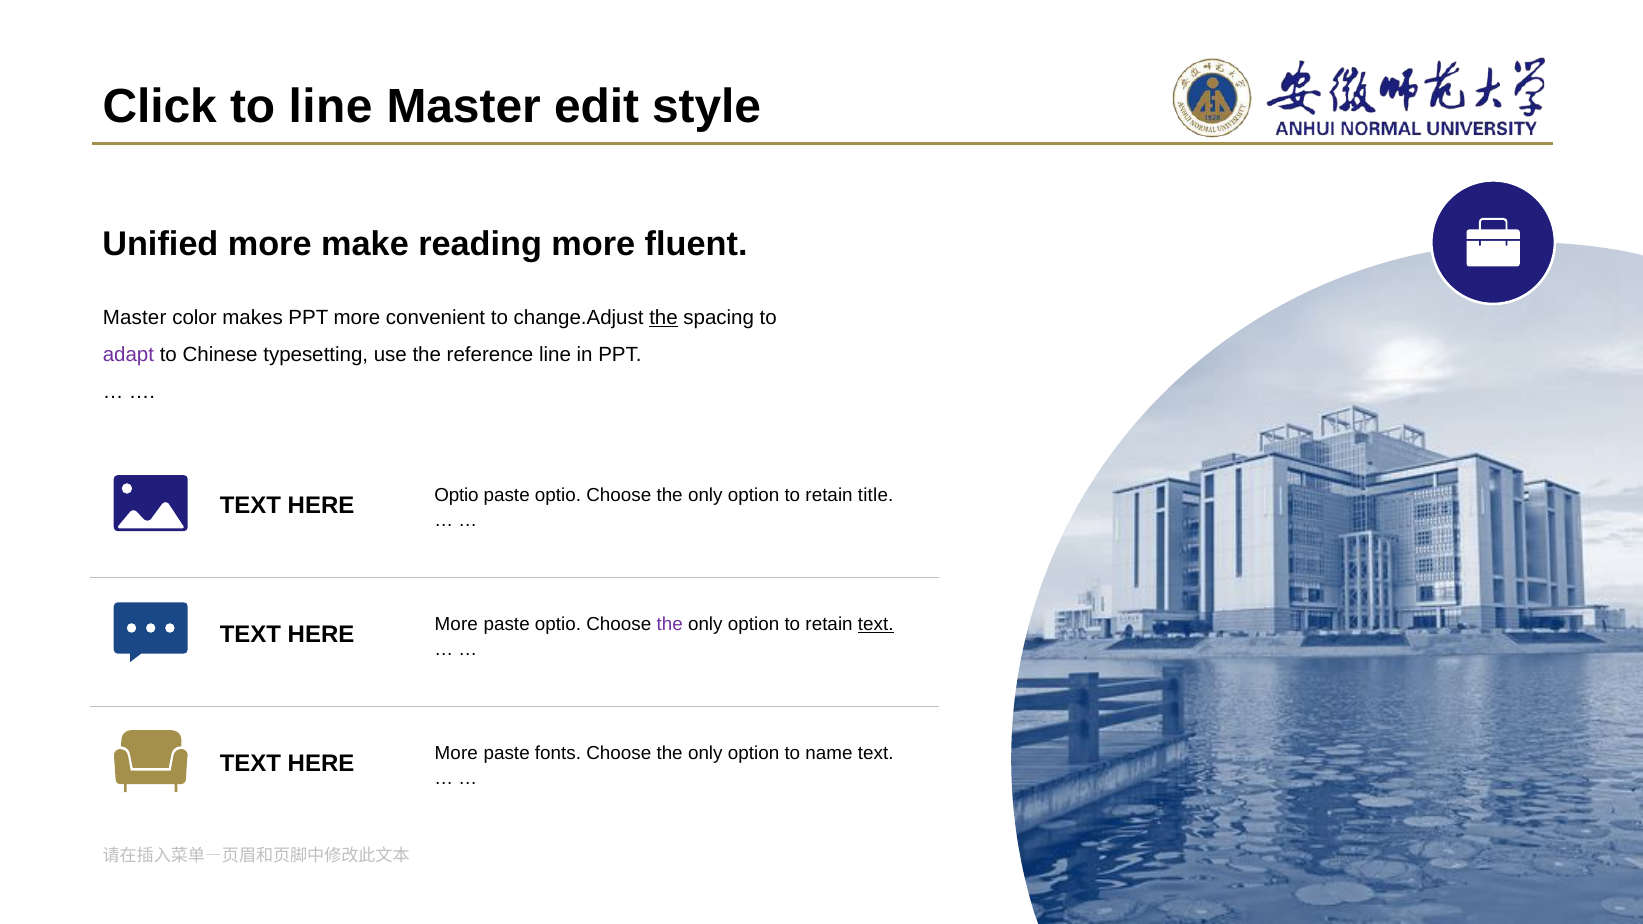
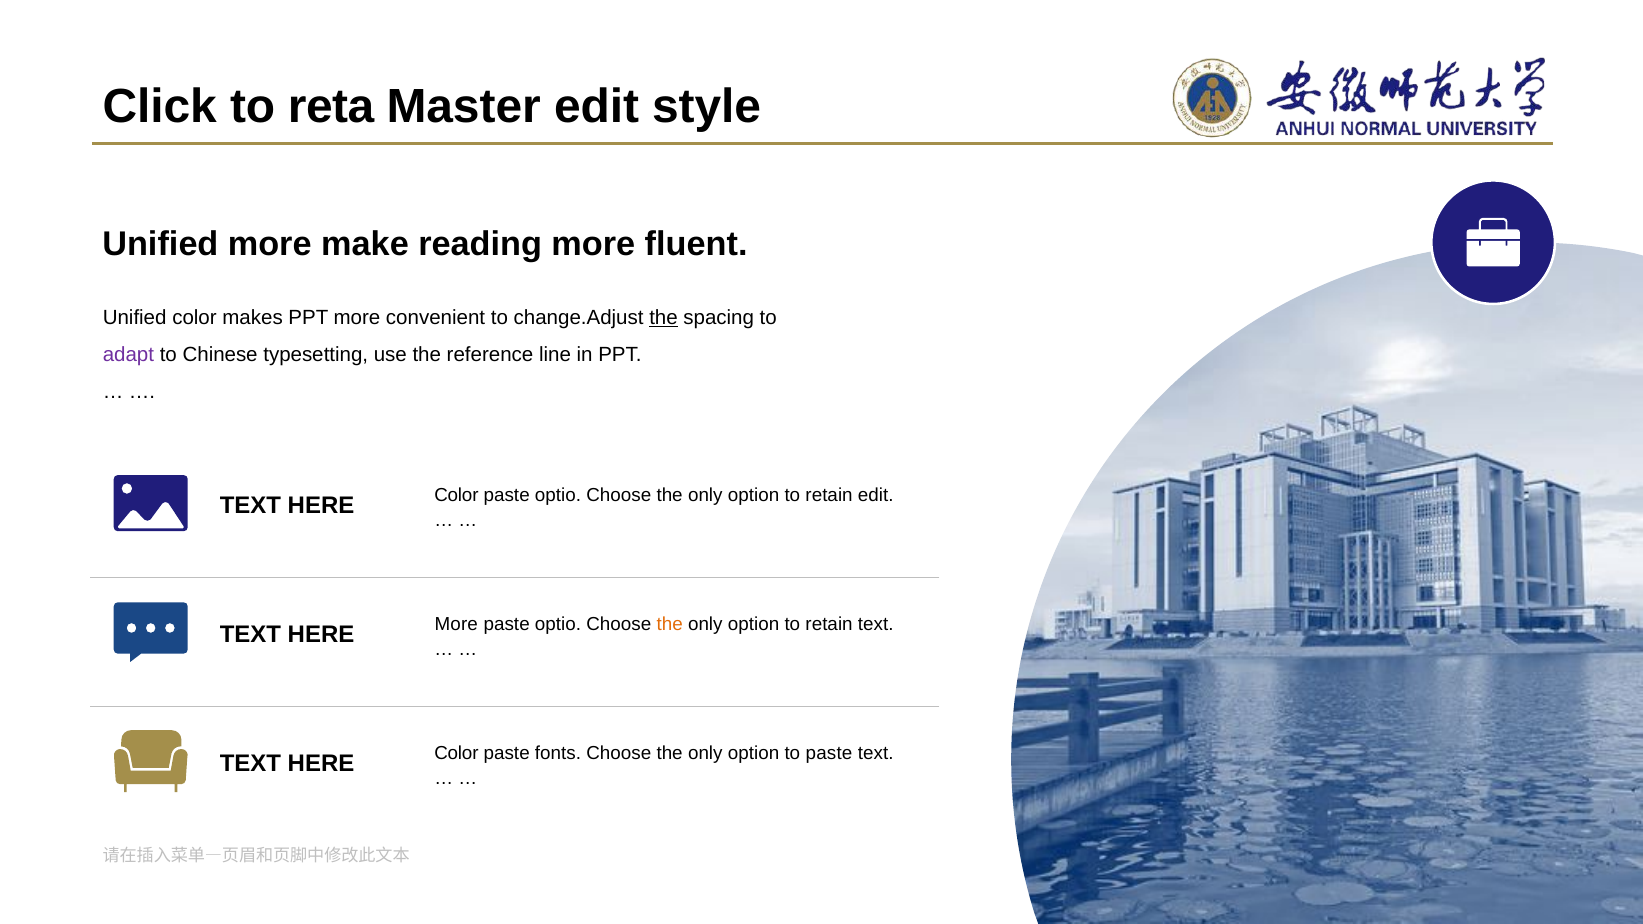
to line: line -> reta
Master at (135, 318): Master -> Unified
Optio at (456, 495): Optio -> Color
retain title: title -> edit
the at (670, 624) colour: purple -> orange
text at (876, 624) underline: present -> none
More at (456, 753): More -> Color
to name: name -> paste
